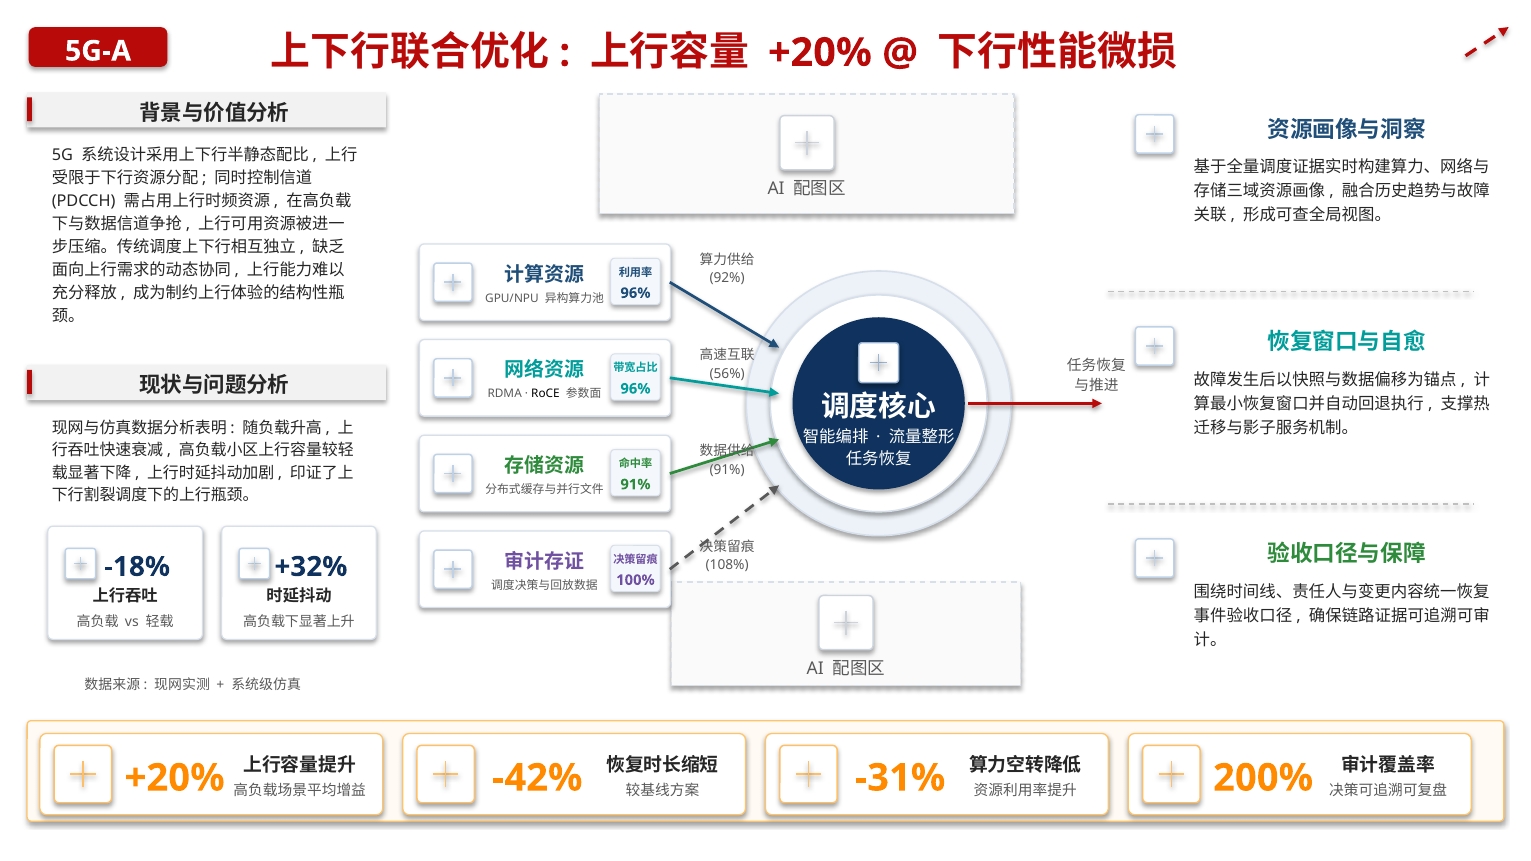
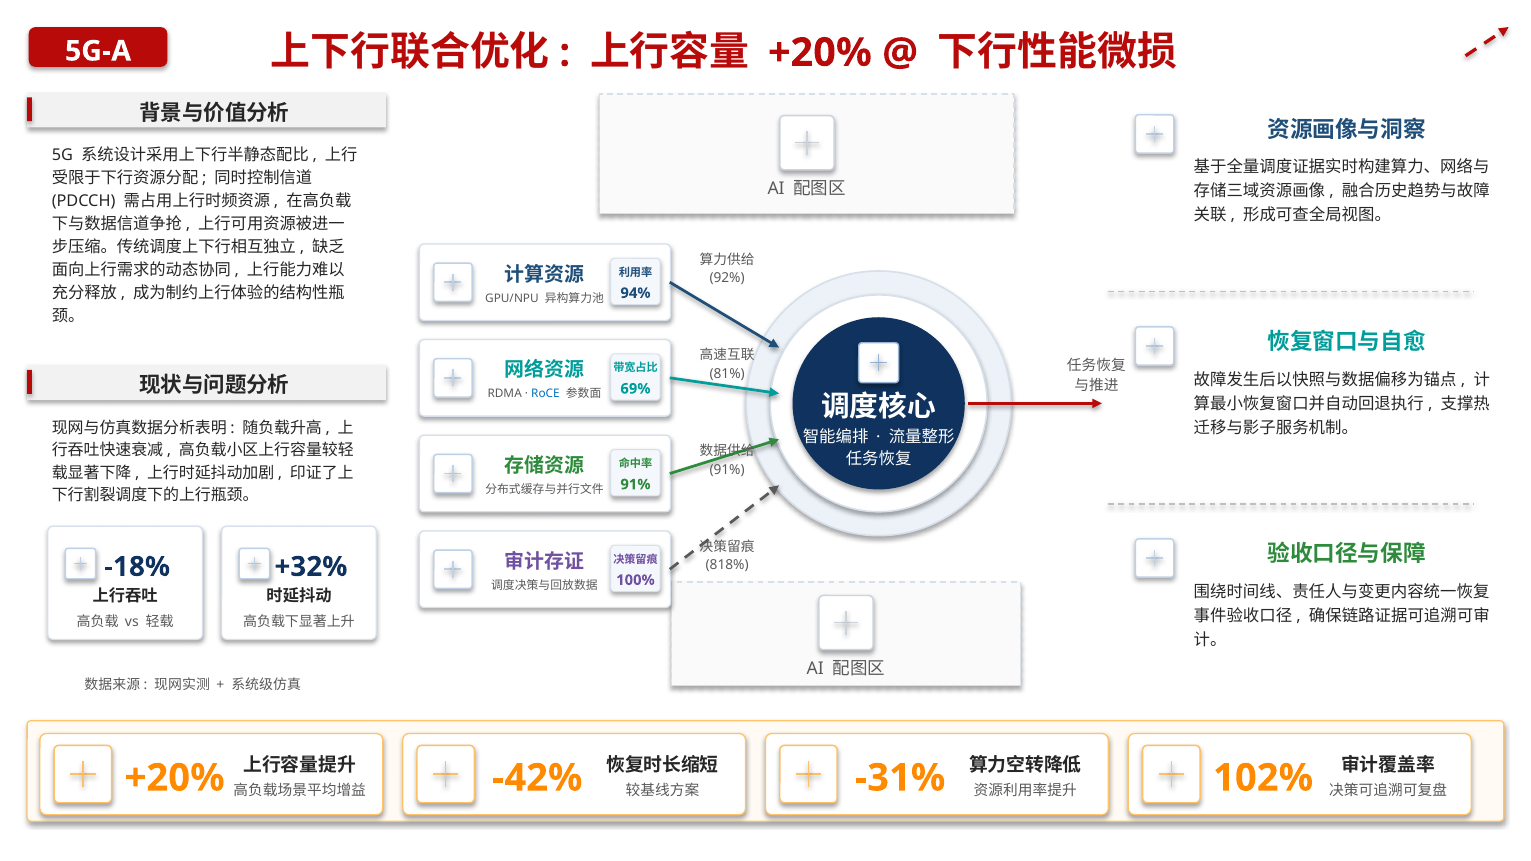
96% at (636, 293): 96% -> 94%
56%: 56% -> 81%
96% at (636, 389): 96% -> 69%
RoCE colour: black -> blue
108%: 108% -> 818%
200%: 200% -> 102%
